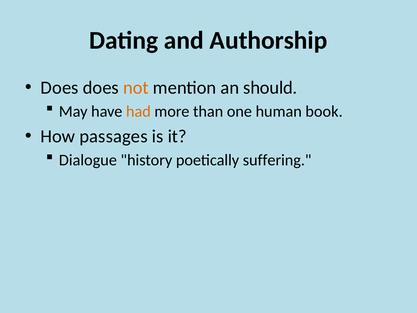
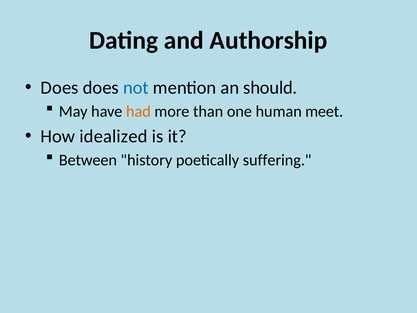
not colour: orange -> blue
book: book -> meet
passages: passages -> idealized
Dialogue: Dialogue -> Between
